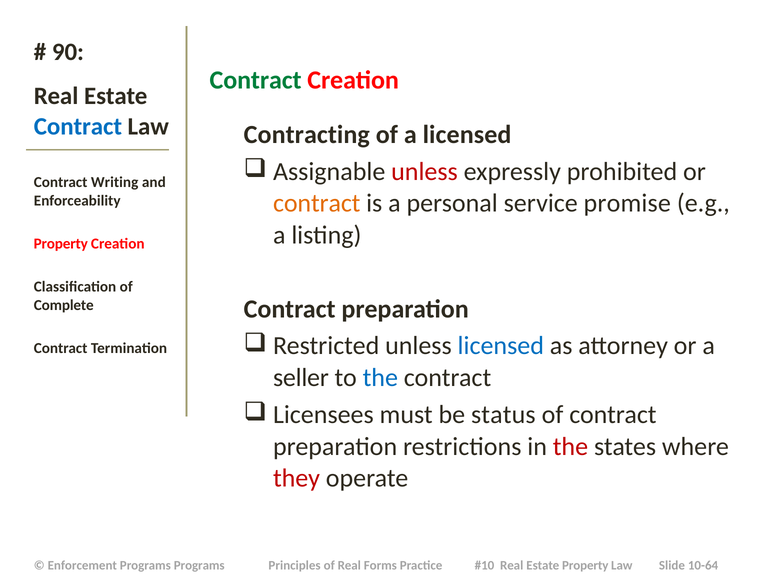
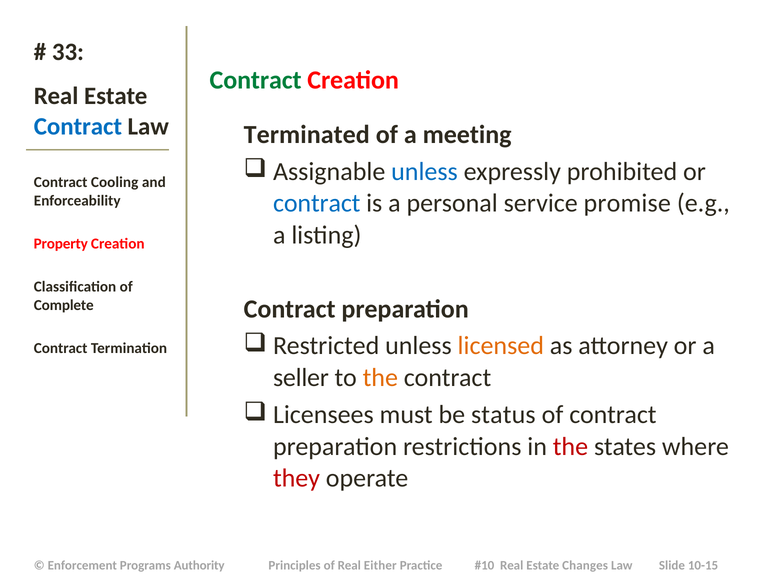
90: 90 -> 33
Contracting: Contracting -> Terminated
a licensed: licensed -> meeting
unless at (424, 171) colour: red -> blue
Writing: Writing -> Cooling
contract at (317, 203) colour: orange -> blue
licensed at (501, 346) colour: blue -> orange
the at (380, 378) colour: blue -> orange
Programs Programs: Programs -> Authority
Forms: Forms -> Either
Estate Property: Property -> Changes
10-64: 10-64 -> 10-15
